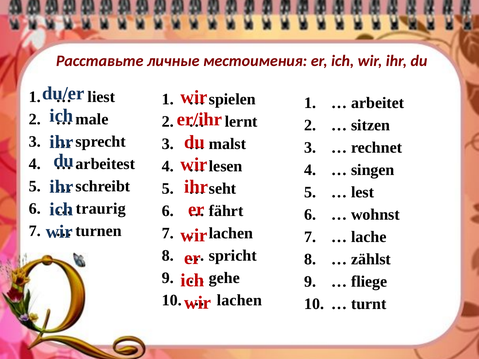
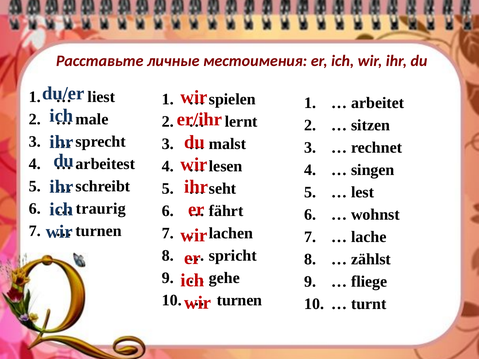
lachen at (239, 300): lachen -> turnen
